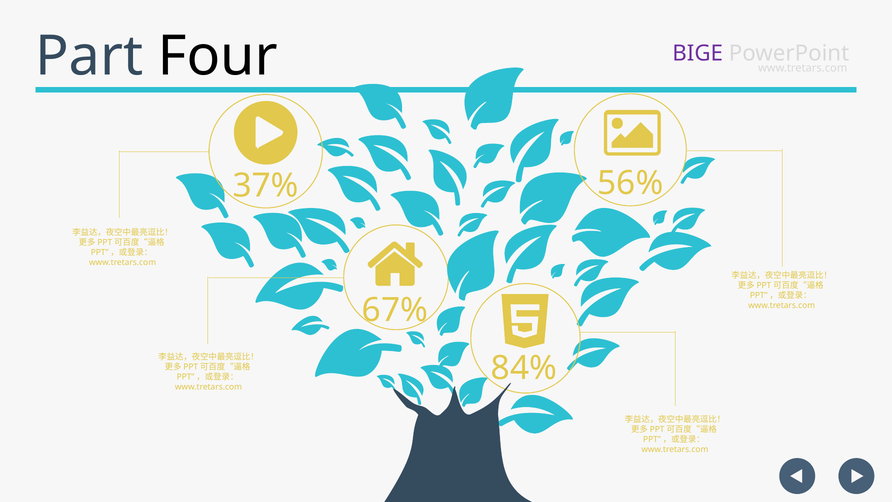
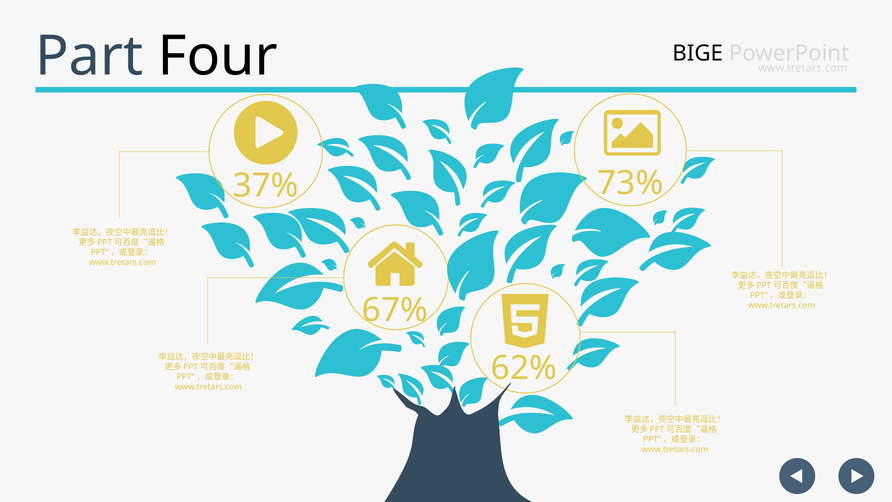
BIGE colour: purple -> black
56%: 56% -> 73%
84%: 84% -> 62%
